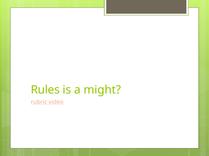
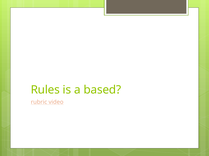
might: might -> based
